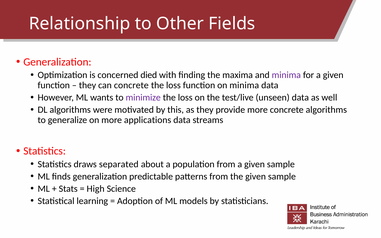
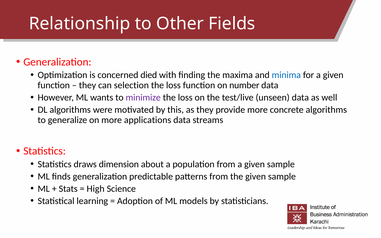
minima at (286, 75) colour: purple -> blue
can concrete: concrete -> selection
on minima: minima -> number
separated: separated -> dimension
